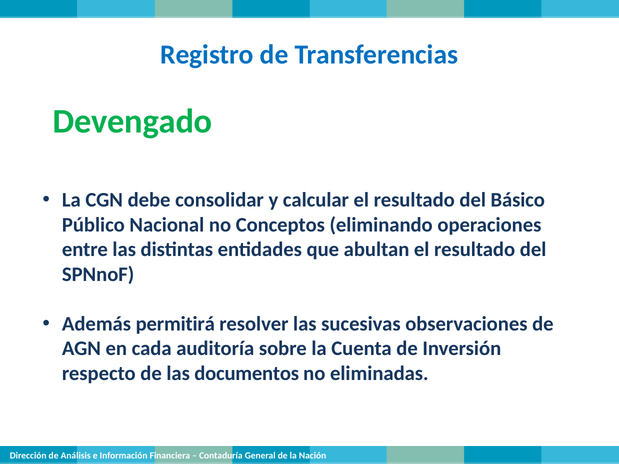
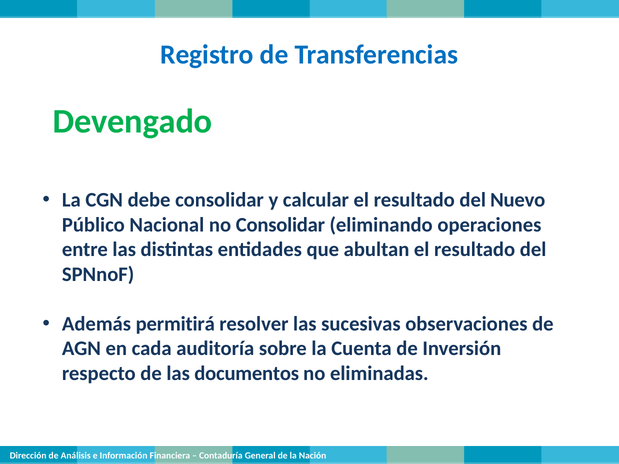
Básico: Básico -> Nuevo
no Conceptos: Conceptos -> Consolidar
